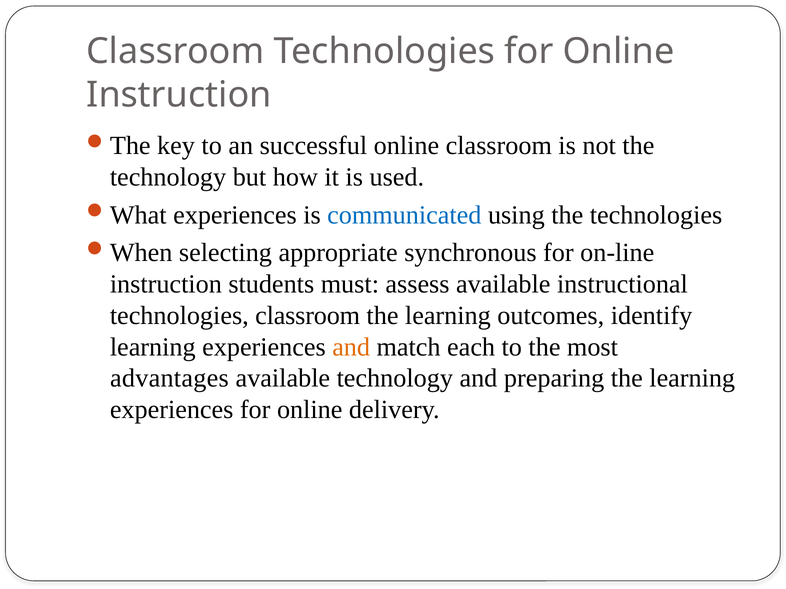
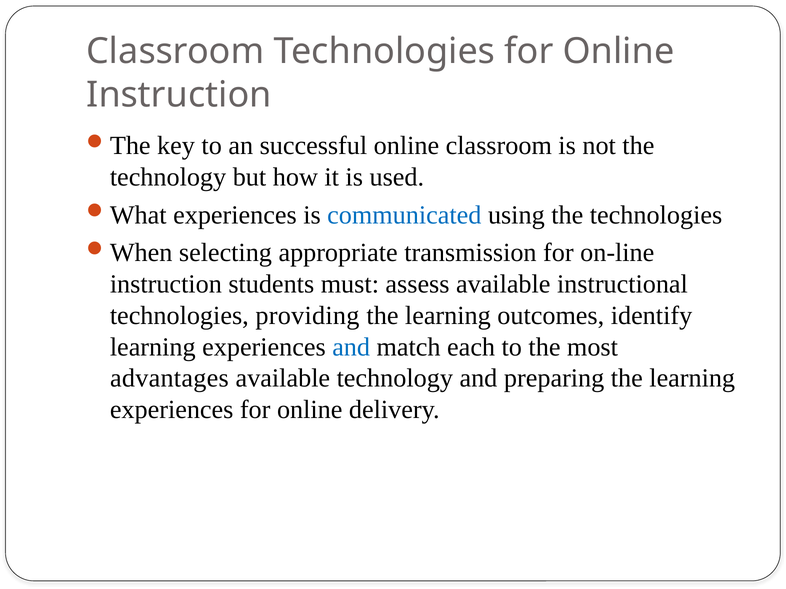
synchronous: synchronous -> transmission
technologies classroom: classroom -> providing
and at (351, 347) colour: orange -> blue
